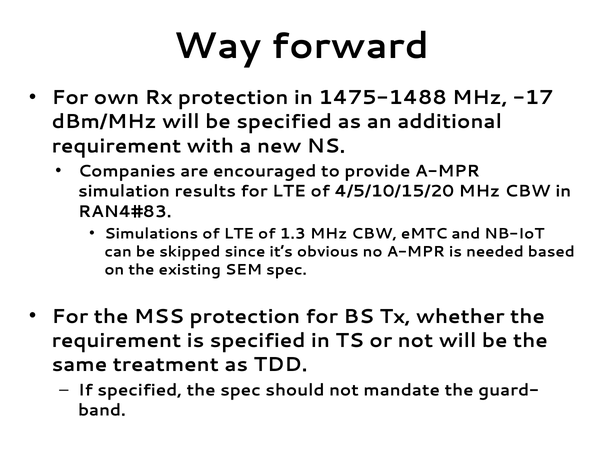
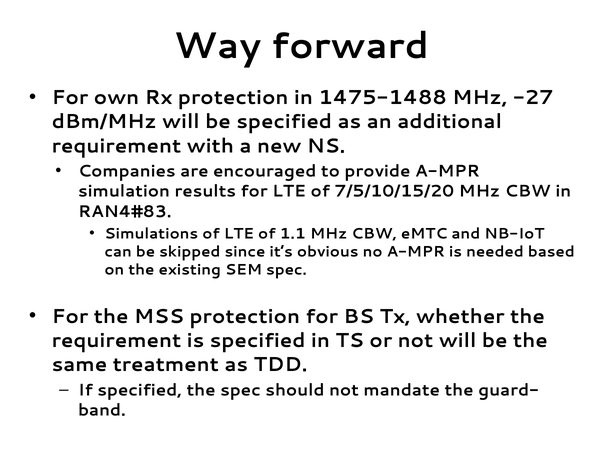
-17: -17 -> -27
4/5/10/15/20: 4/5/10/15/20 -> 7/5/10/15/20
1.3: 1.3 -> 1.1
